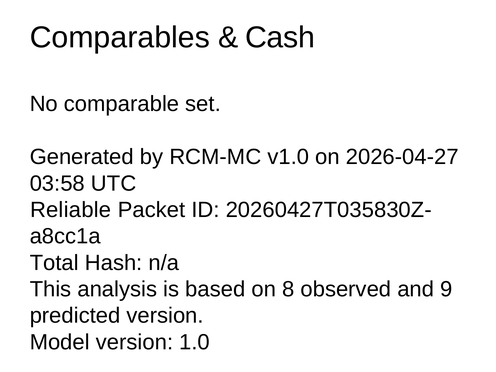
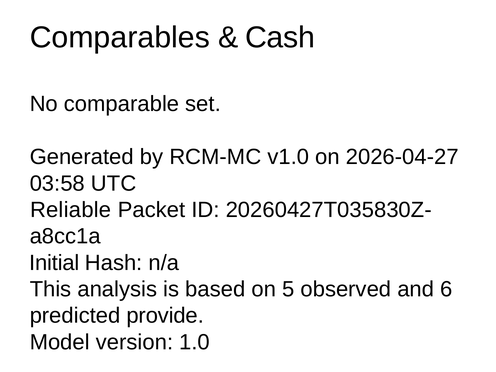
Total: Total -> Initial
8: 8 -> 5
9: 9 -> 6
predicted version: version -> provide
